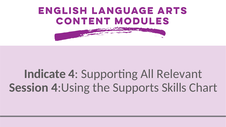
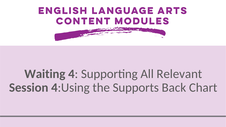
Indicate: Indicate -> Waiting
Skills: Skills -> Back
